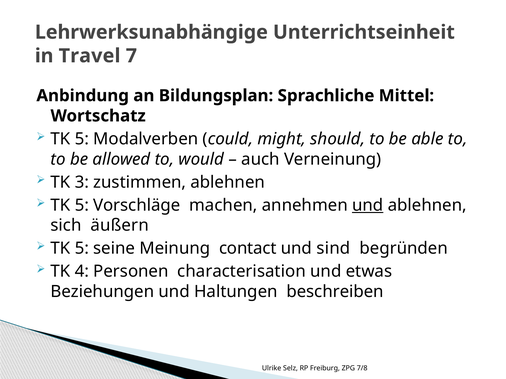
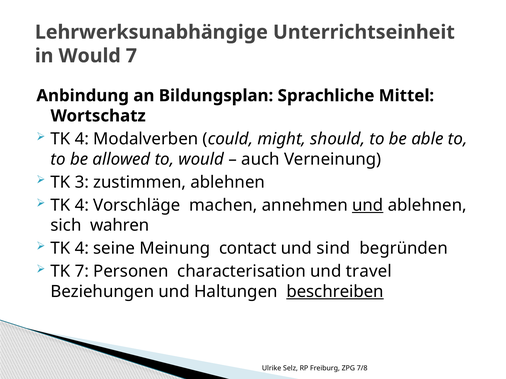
in Travel: Travel -> Would
5 at (82, 139): 5 -> 4
5 at (82, 205): 5 -> 4
äußern: äußern -> wahren
5 at (82, 249): 5 -> 4
TK 4: 4 -> 7
etwas: etwas -> travel
beschreiben underline: none -> present
